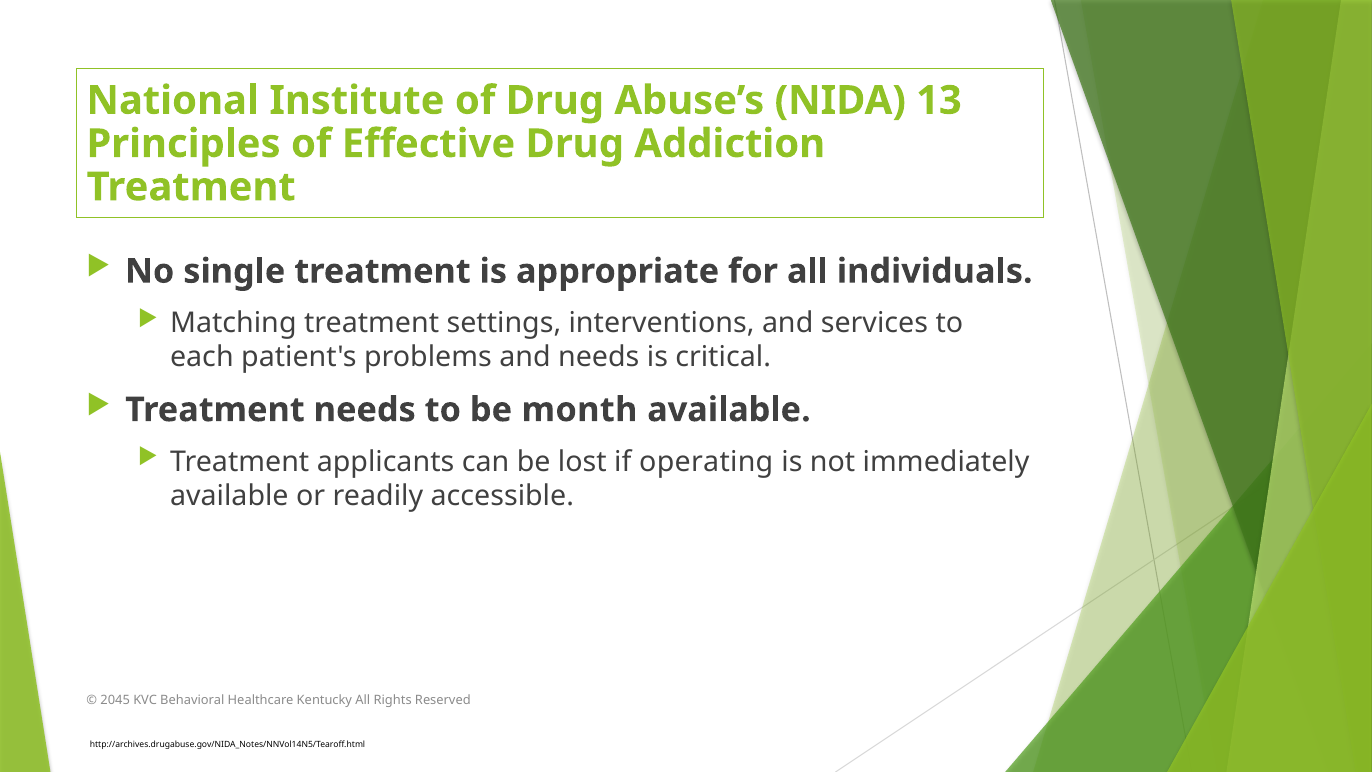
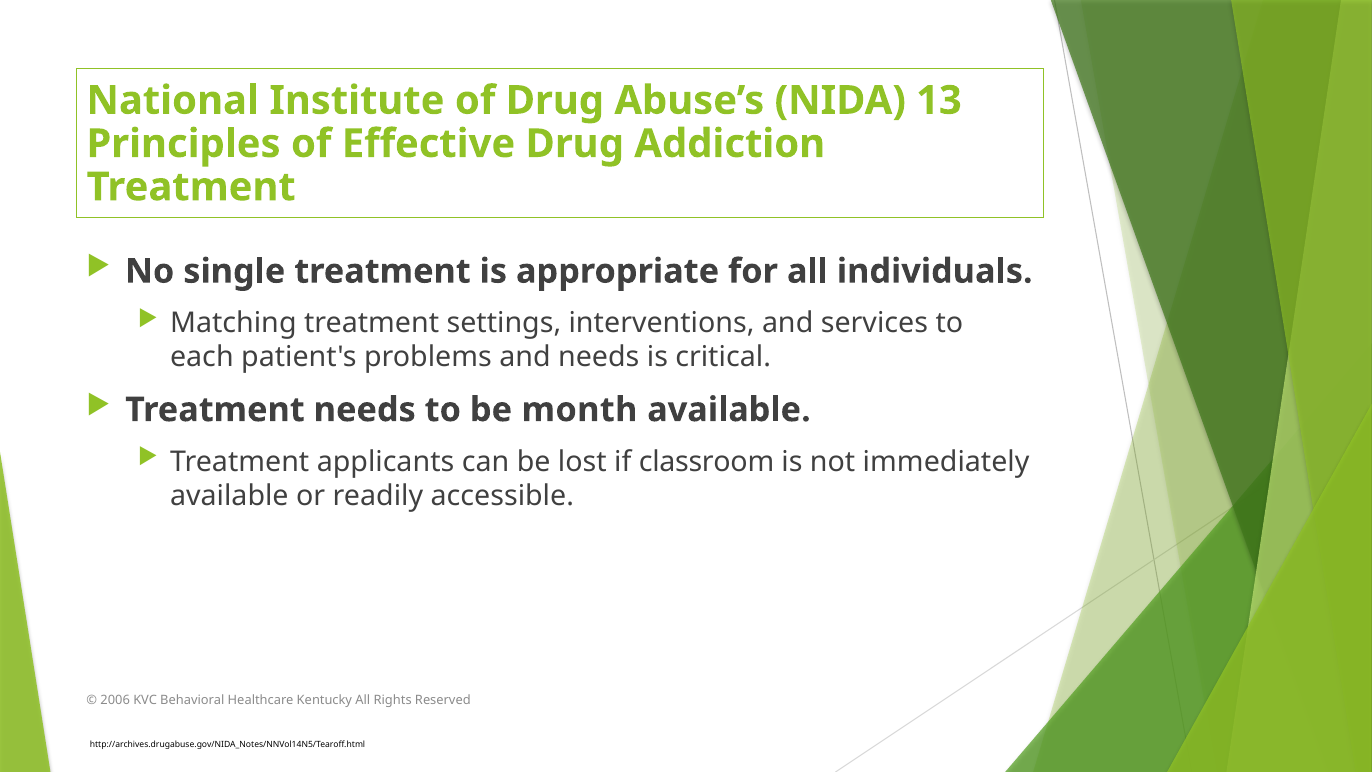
operating: operating -> classroom
2045: 2045 -> 2006
